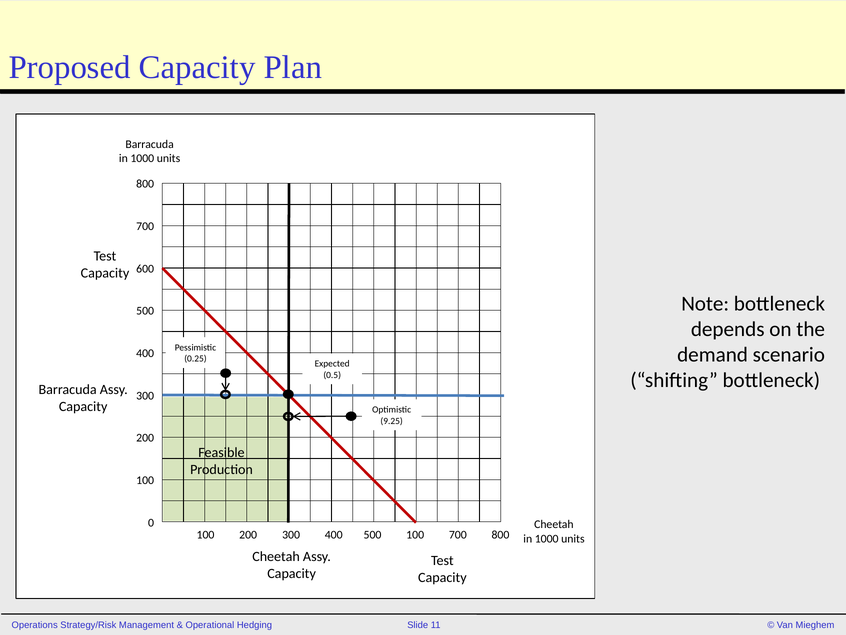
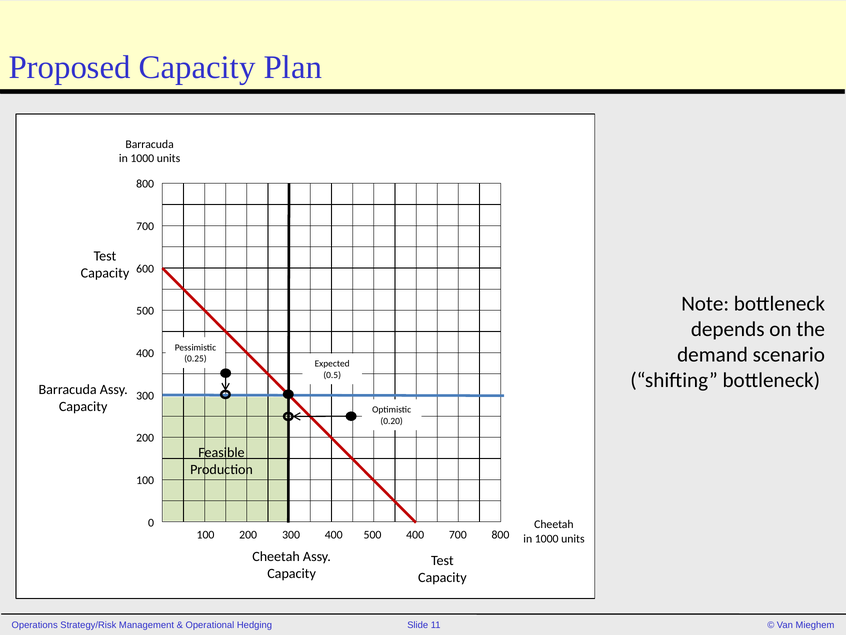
9.25: 9.25 -> 0.20
500 100: 100 -> 400
